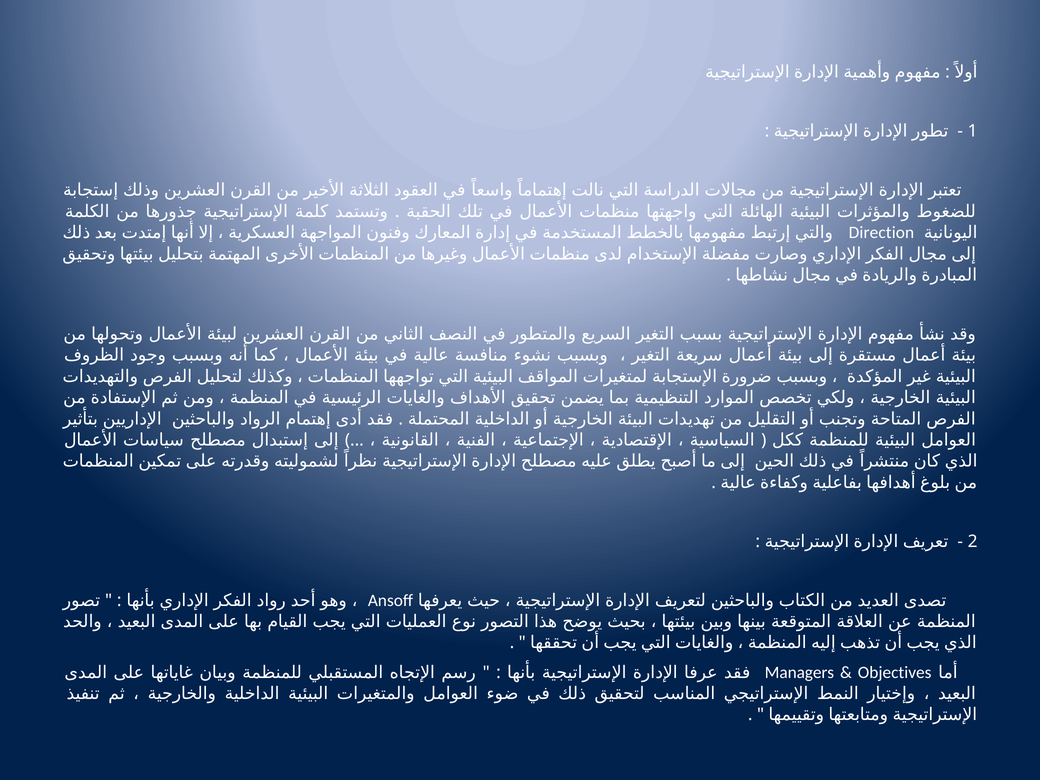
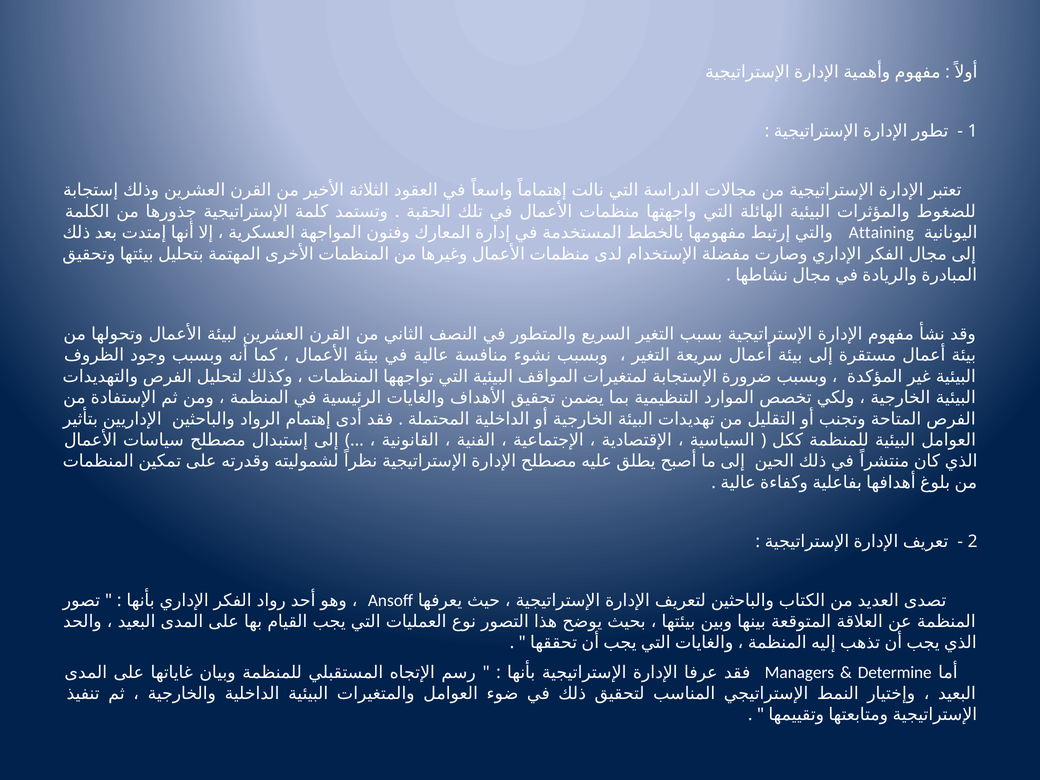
Direction: Direction -> Attaining
Objectives: Objectives -> Determine
